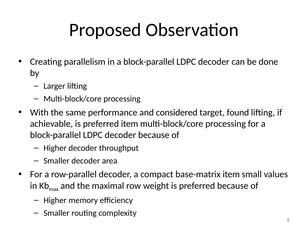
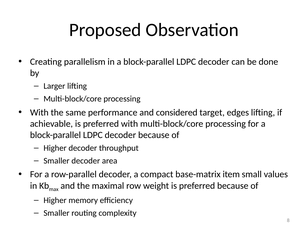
found: found -> edges
preferred item: item -> with
